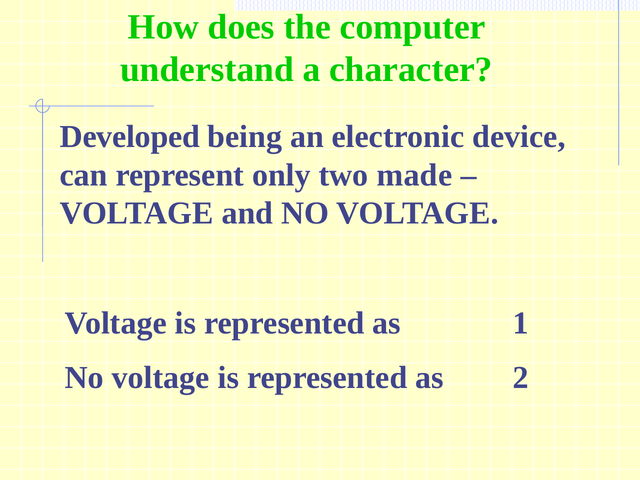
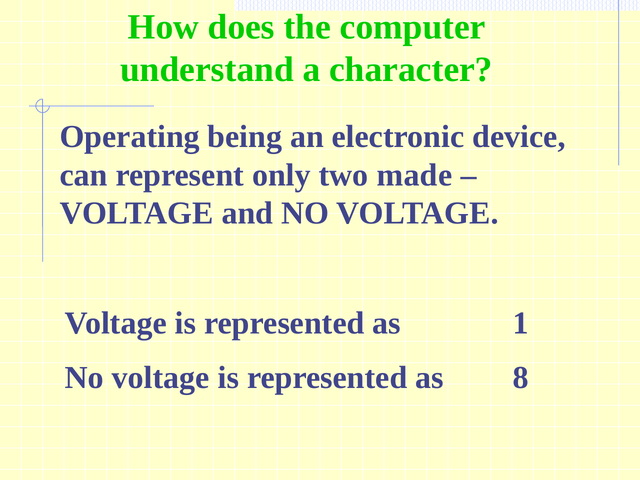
Developed: Developed -> Operating
2: 2 -> 8
